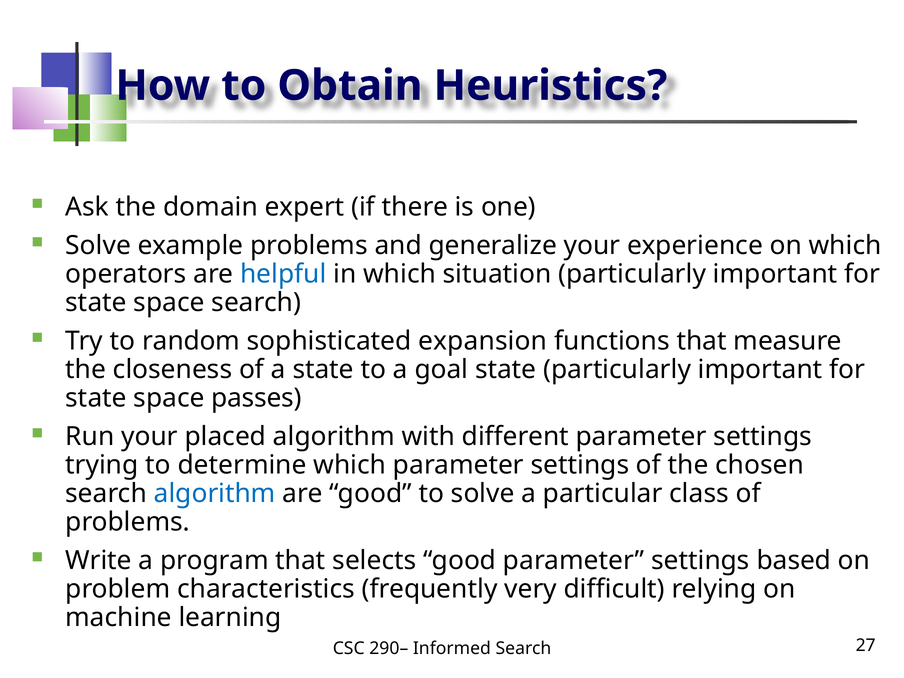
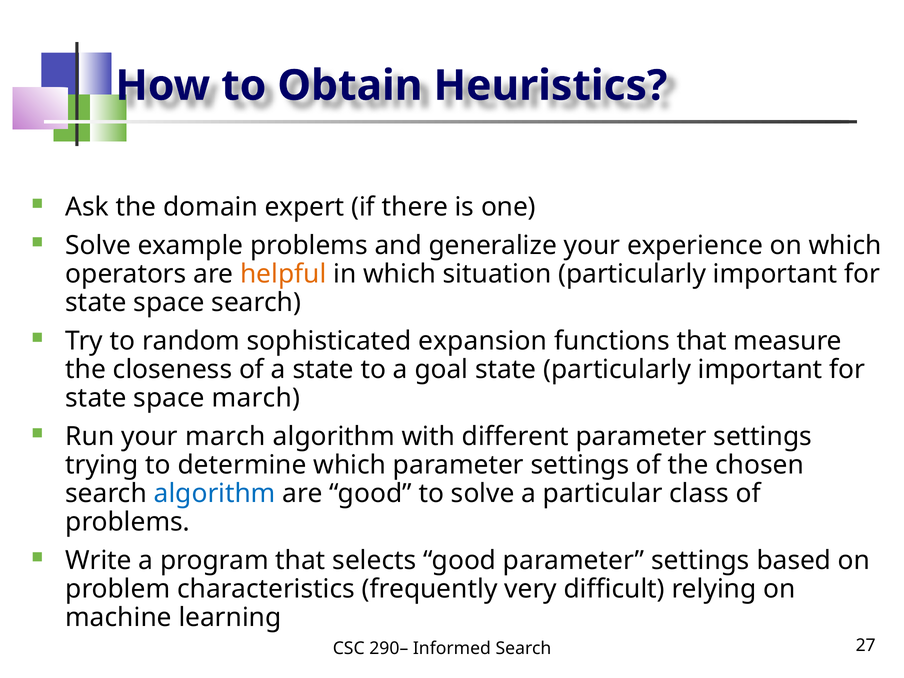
helpful colour: blue -> orange
space passes: passes -> march
your placed: placed -> march
